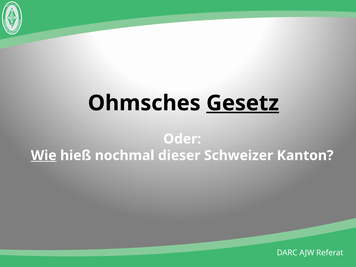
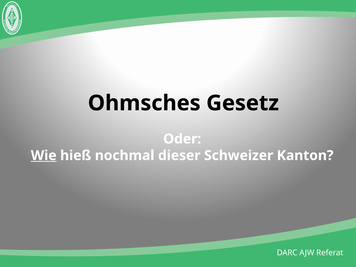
Gesetz underline: present -> none
